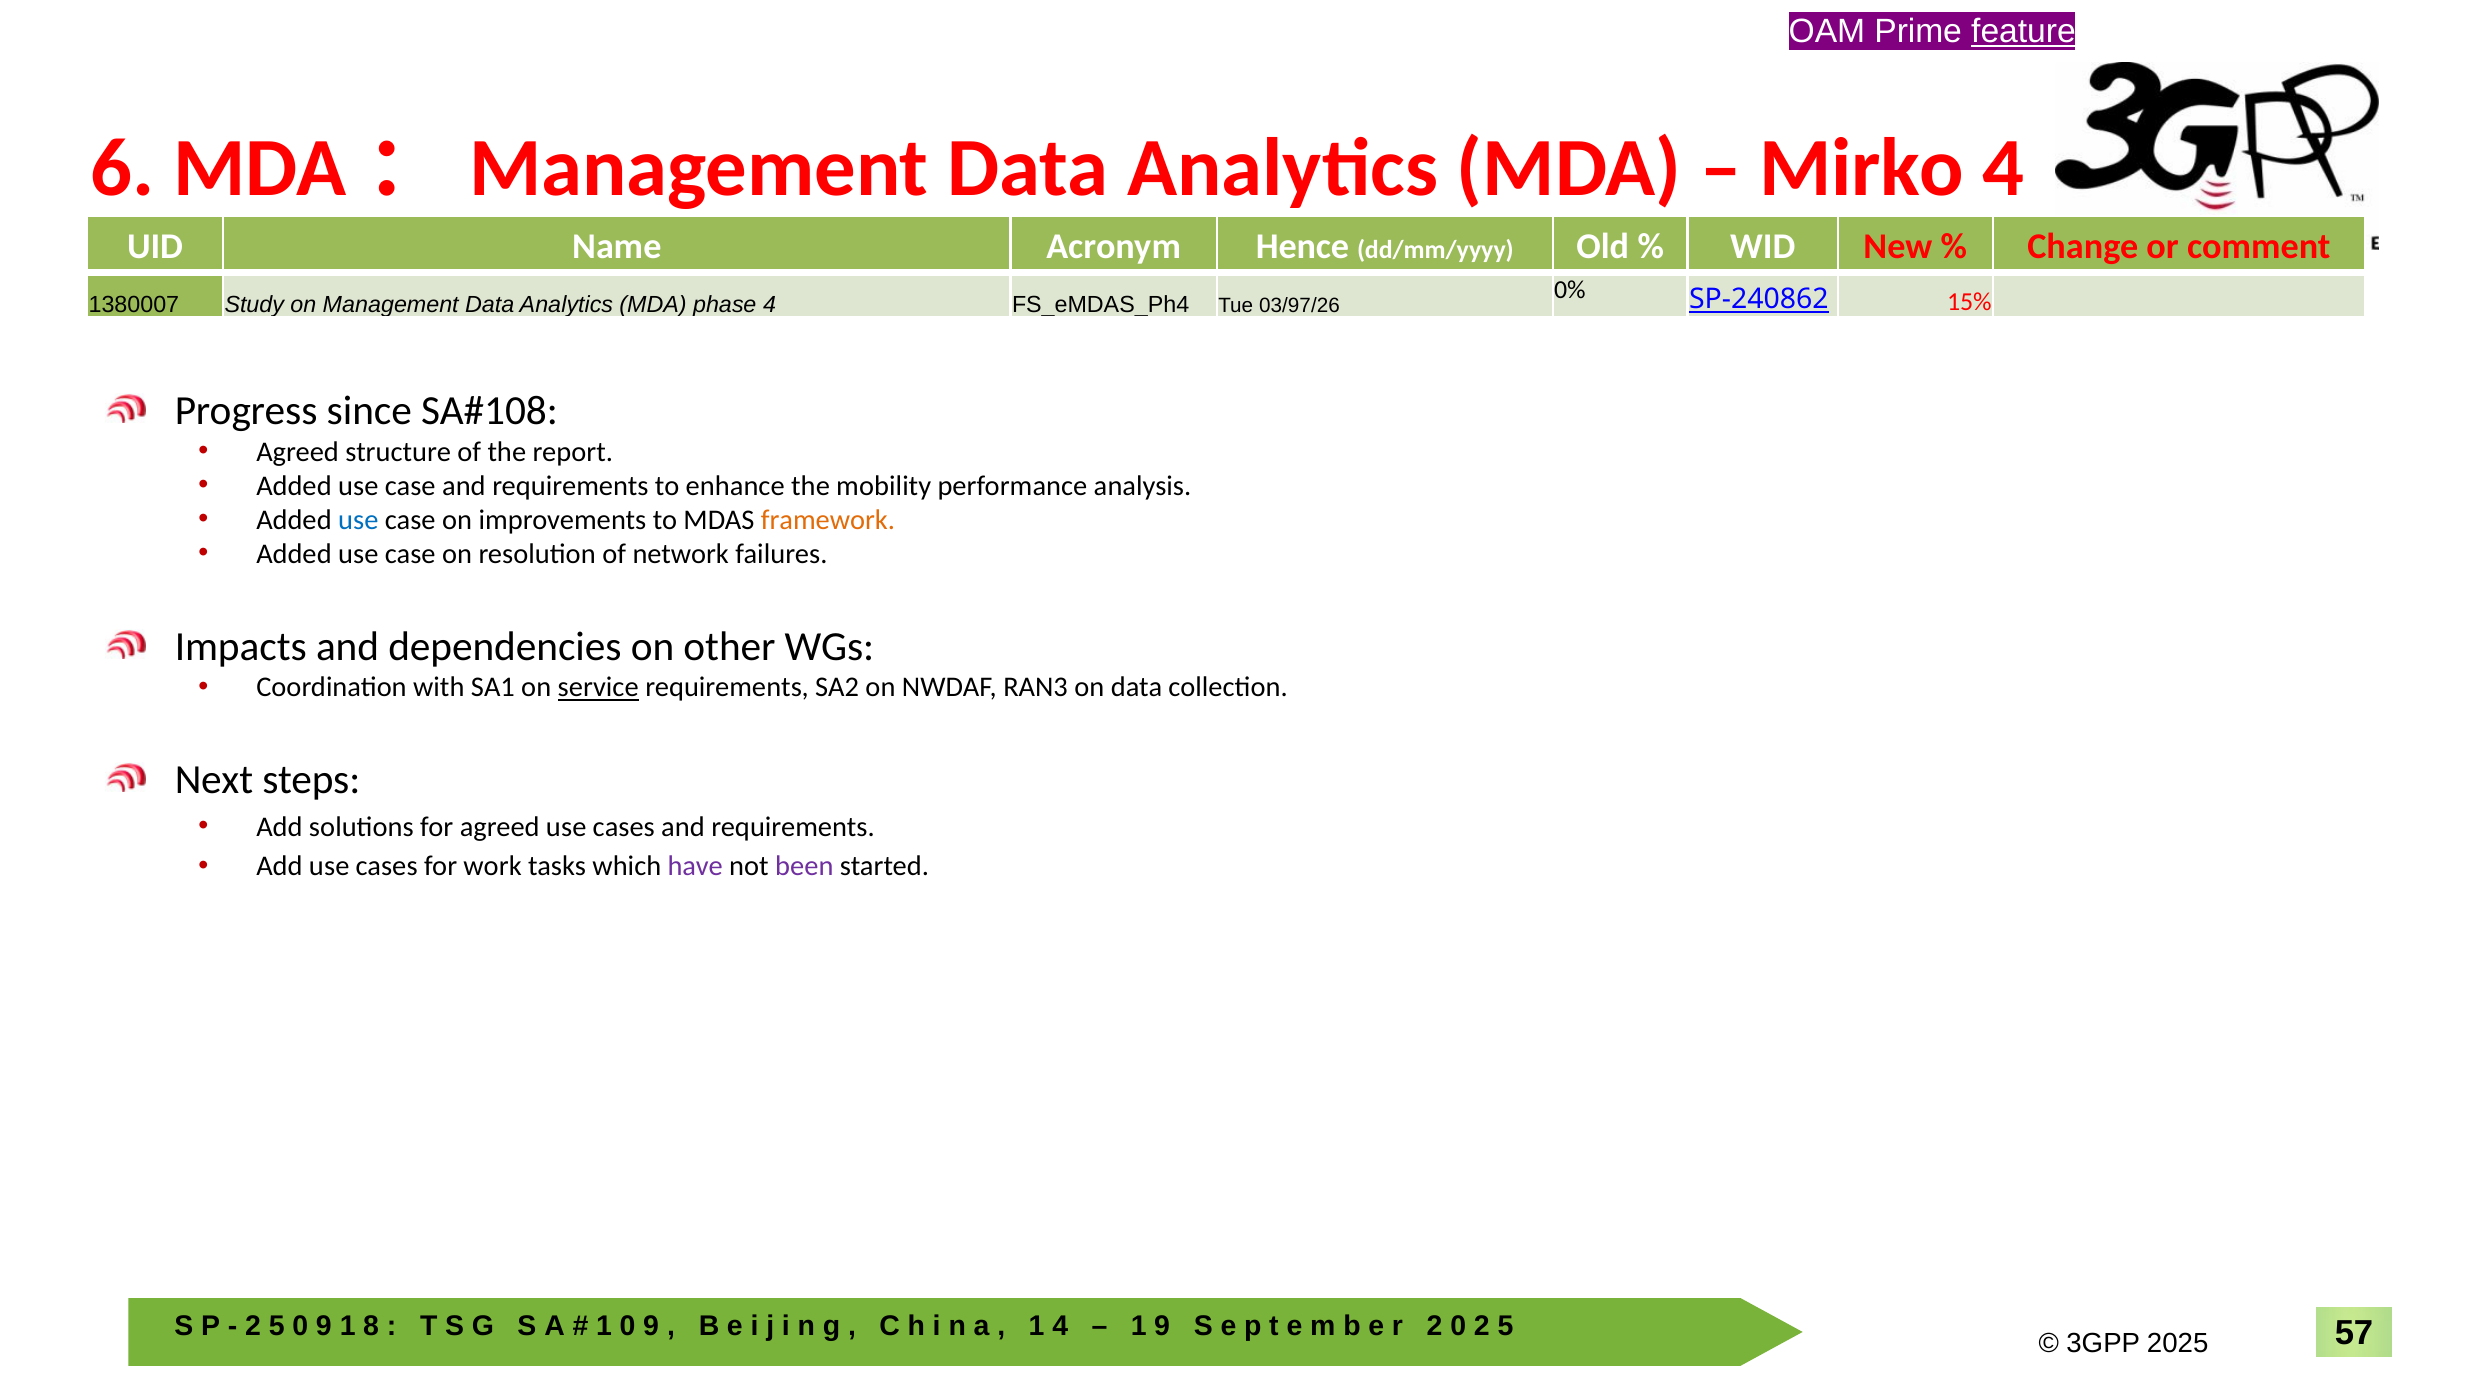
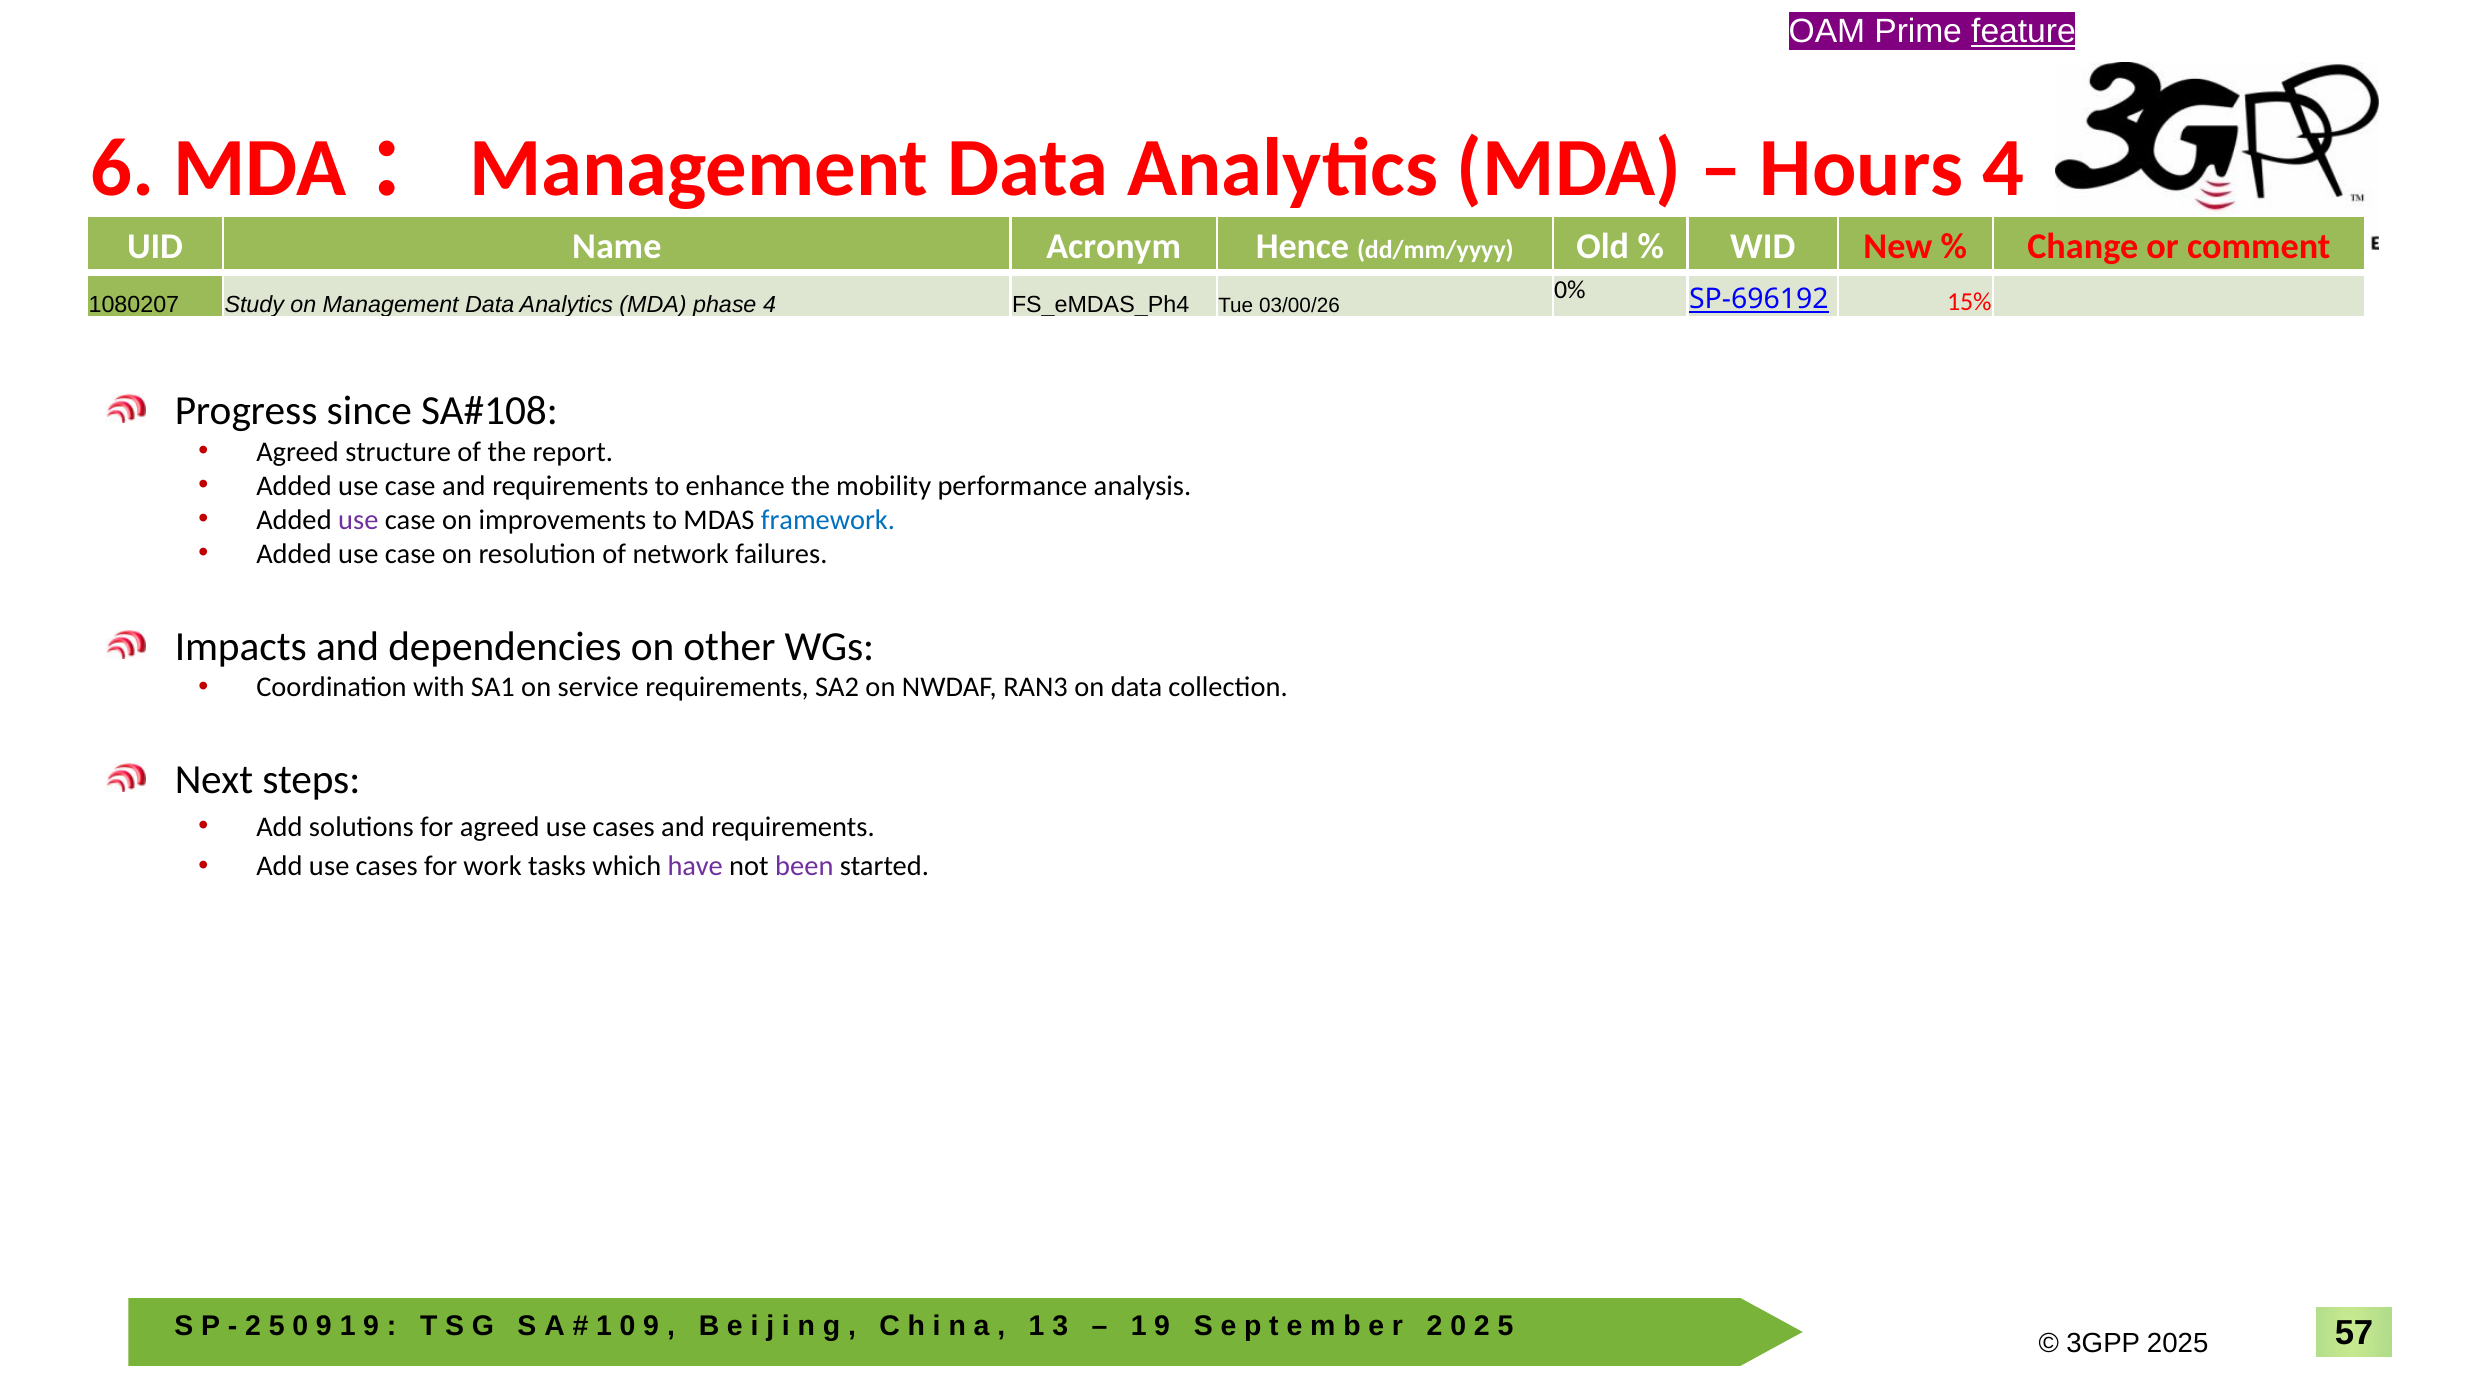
Mirko: Mirko -> Hours
SP-240862: SP-240862 -> SP-696192
1380007: 1380007 -> 1080207
03/97/26: 03/97/26 -> 03/00/26
use at (358, 520) colour: blue -> purple
framework colour: orange -> blue
service underline: present -> none
8 at (371, 1326): 8 -> 9
4 at (1060, 1326): 4 -> 3
